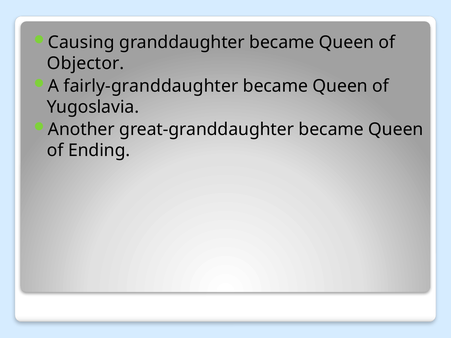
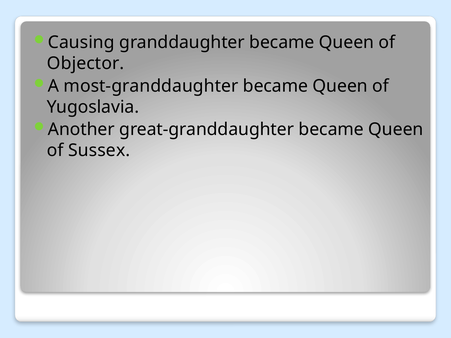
fairly-granddaughter: fairly-granddaughter -> most-granddaughter
Ending: Ending -> Sussex
